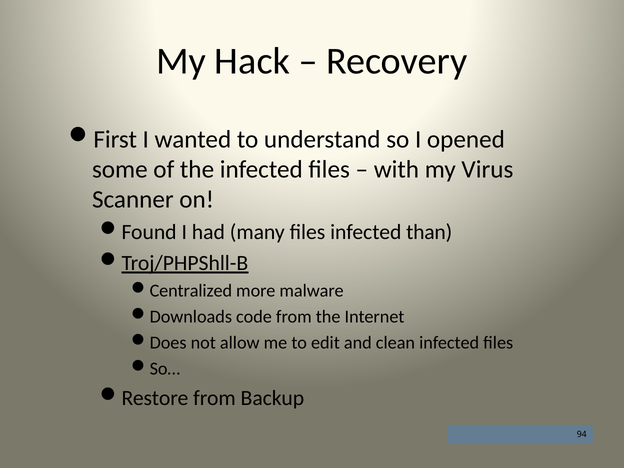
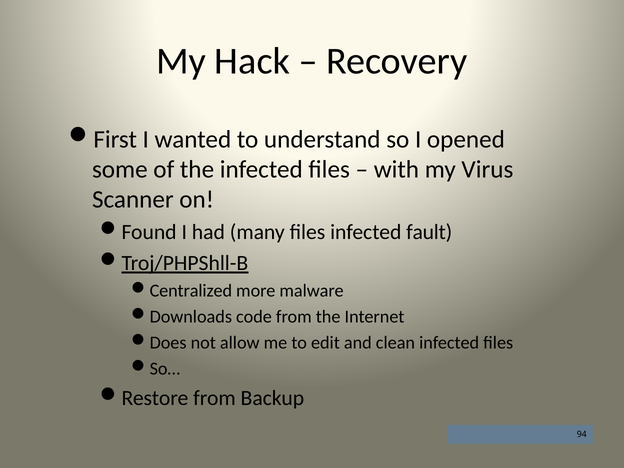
than: than -> fault
